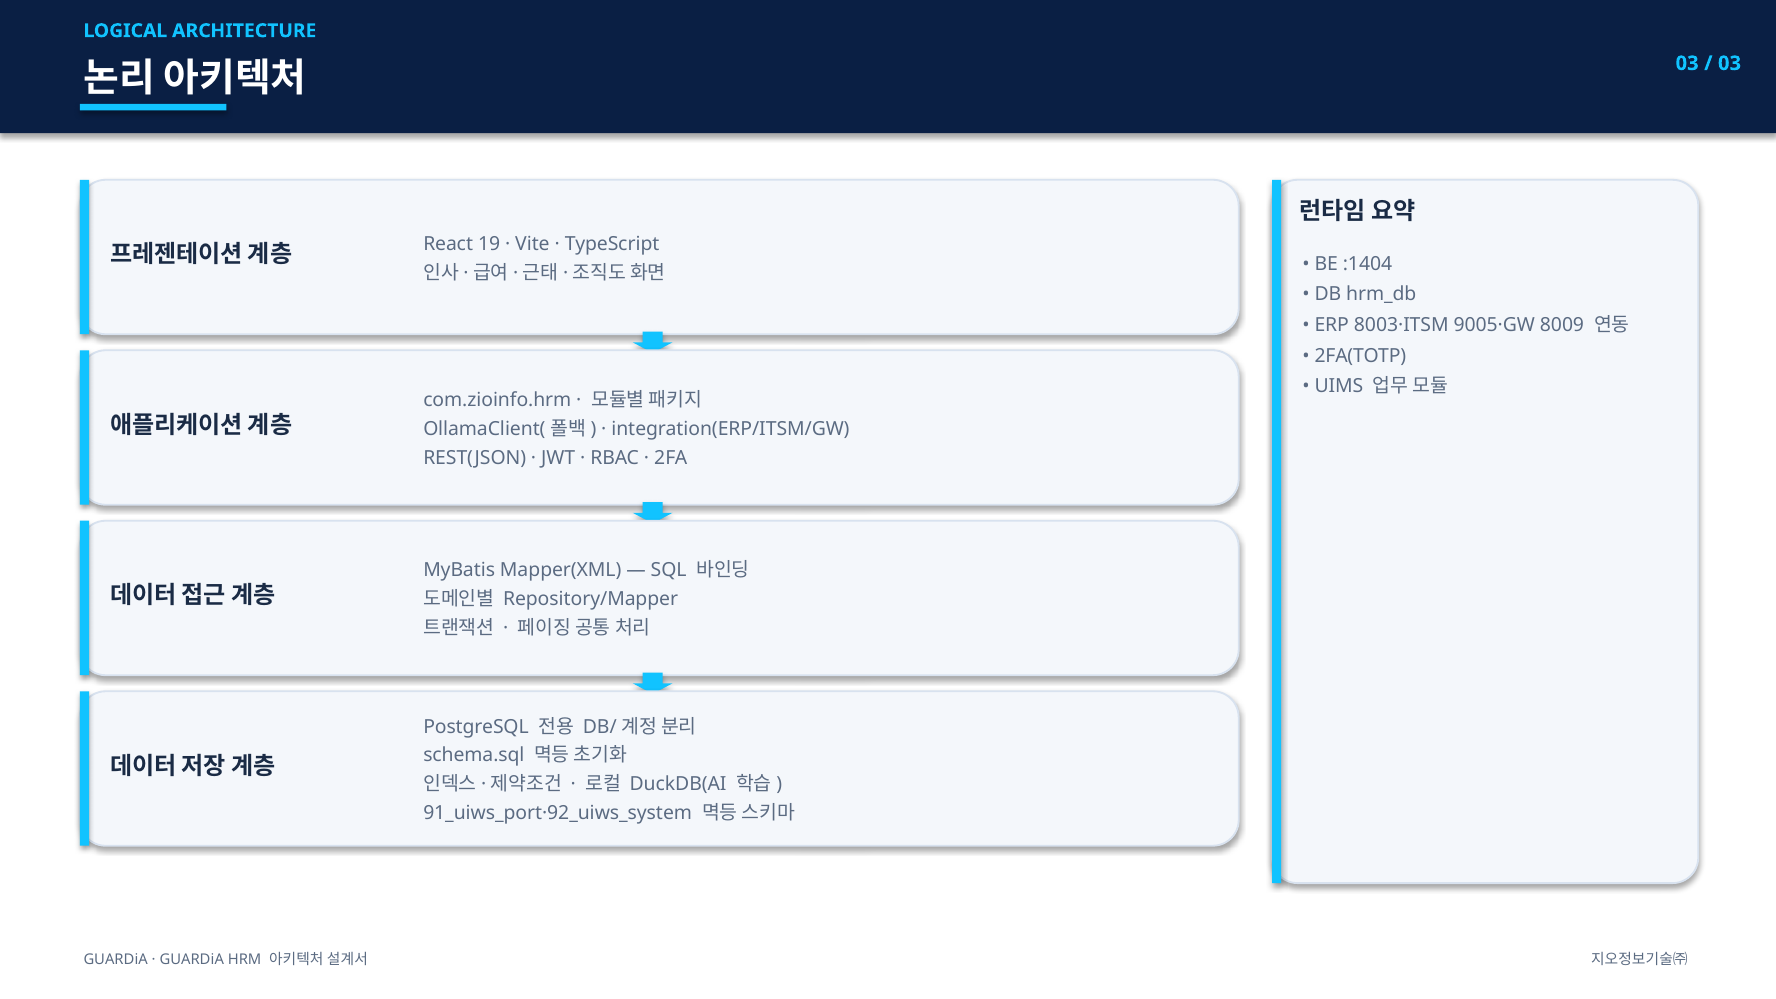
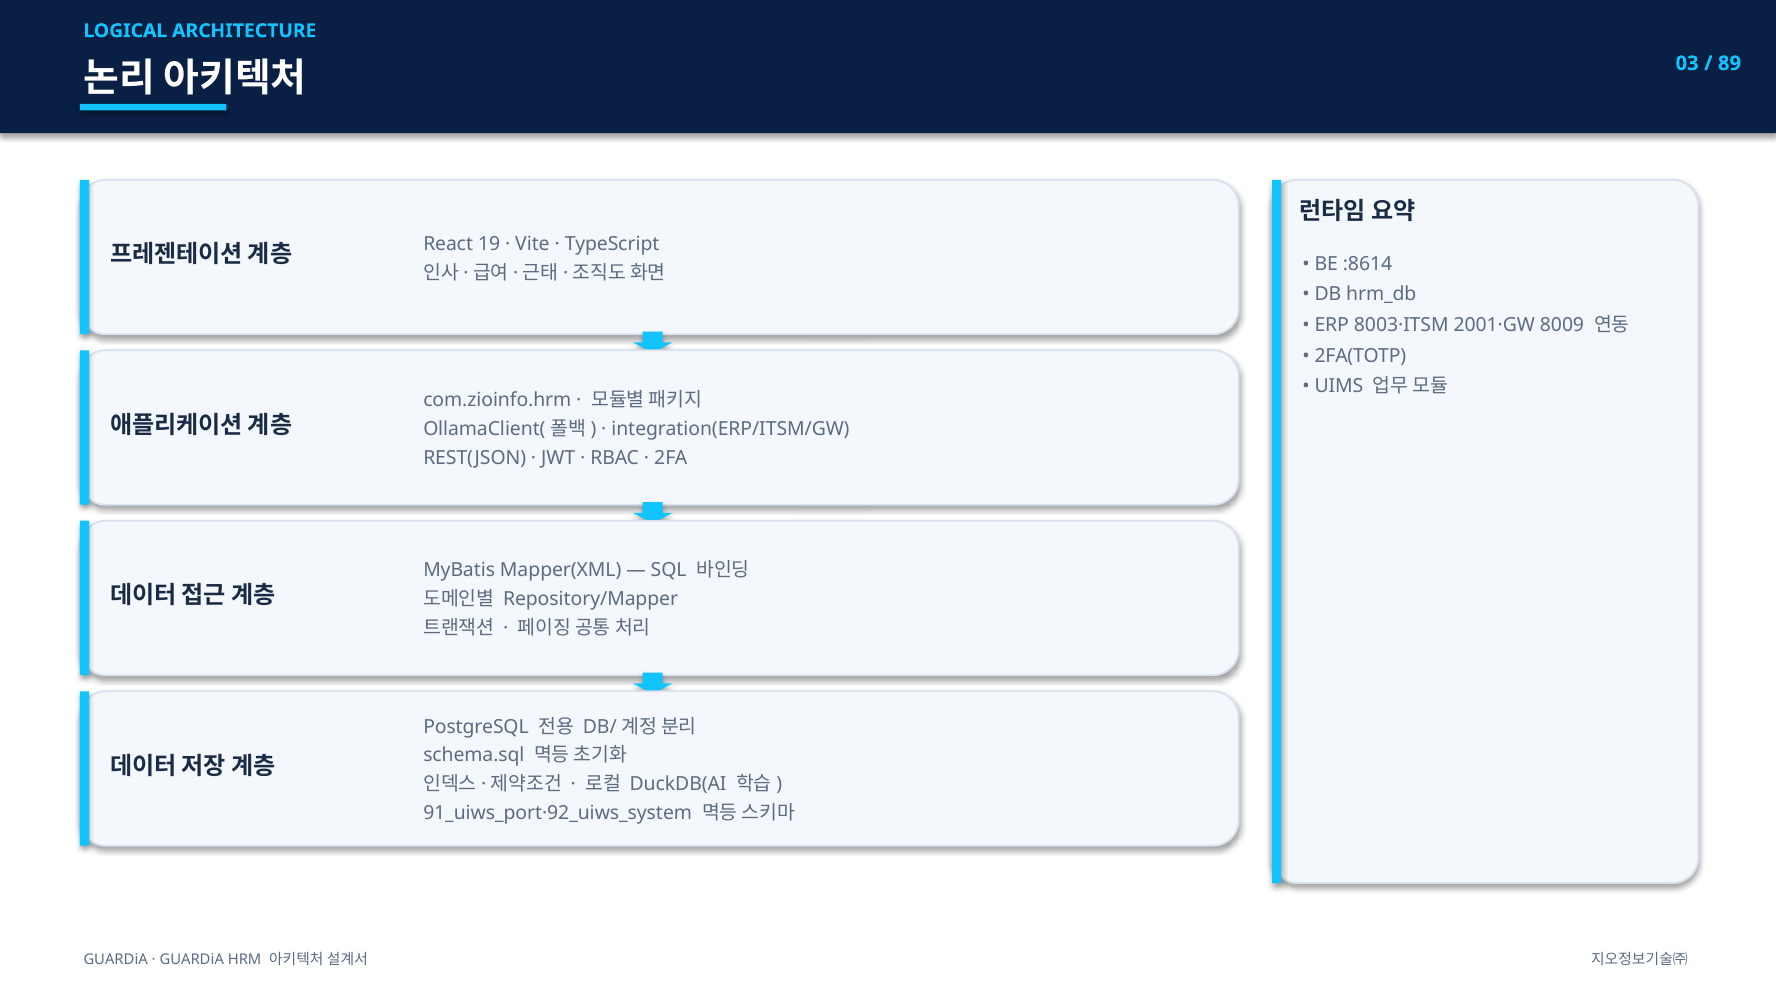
03 at (1730, 63): 03 -> 89
:1404: :1404 -> :8614
9005·GW: 9005·GW -> 2001·GW
